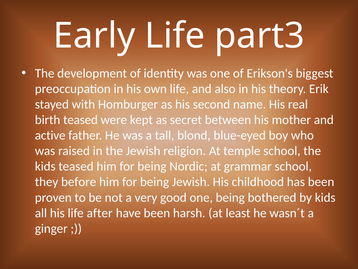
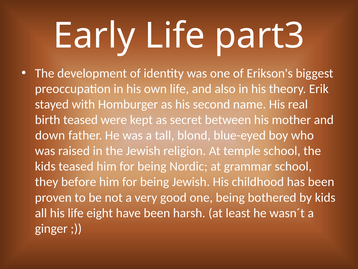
active: active -> down
after: after -> eight
